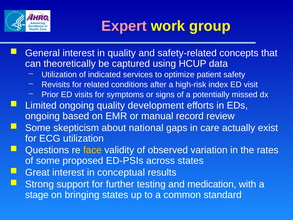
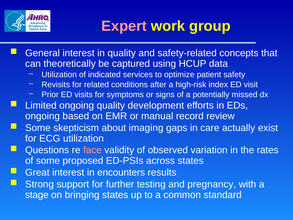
national: national -> imaging
face colour: yellow -> pink
conceptual: conceptual -> encounters
medication: medication -> pregnancy
